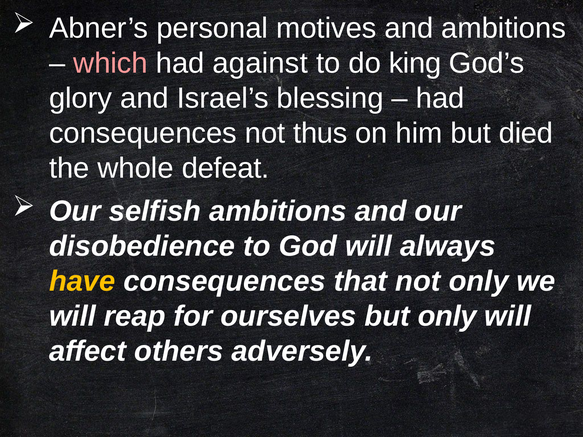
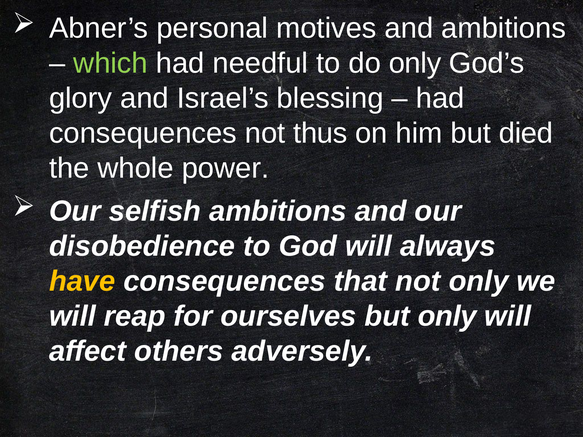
which colour: pink -> light green
against: against -> needful
do king: king -> only
defeat: defeat -> power
